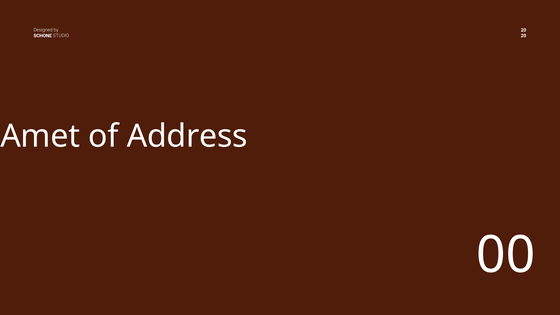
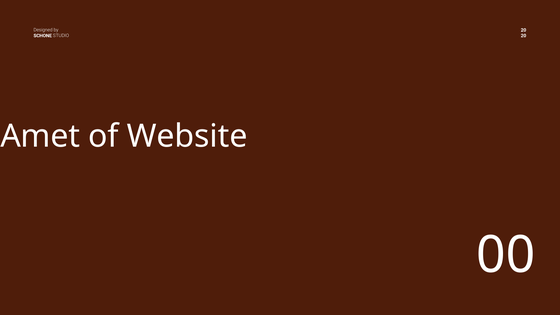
Address: Address -> Website
